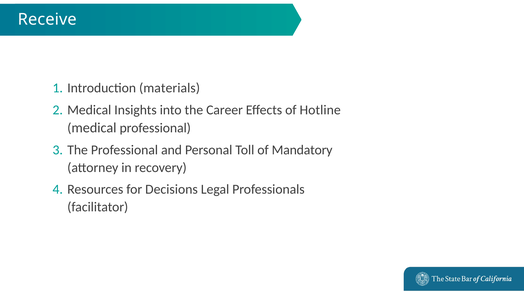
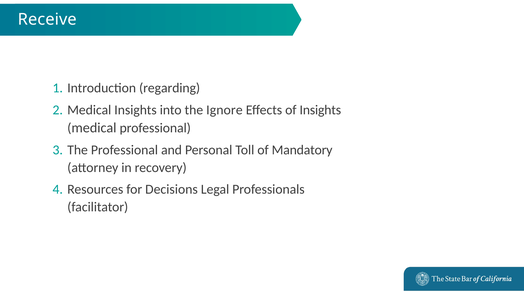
materials: materials -> regarding
Career: Career -> Ignore
of Hotline: Hotline -> Insights
